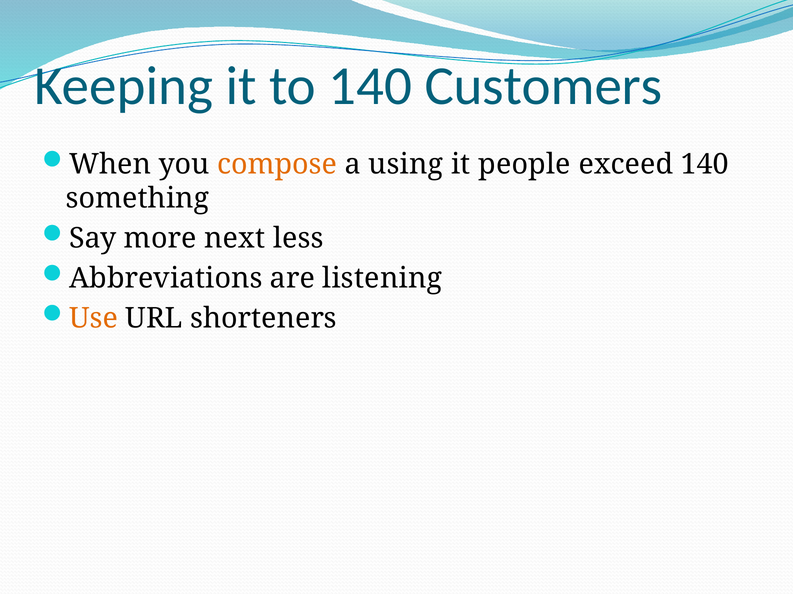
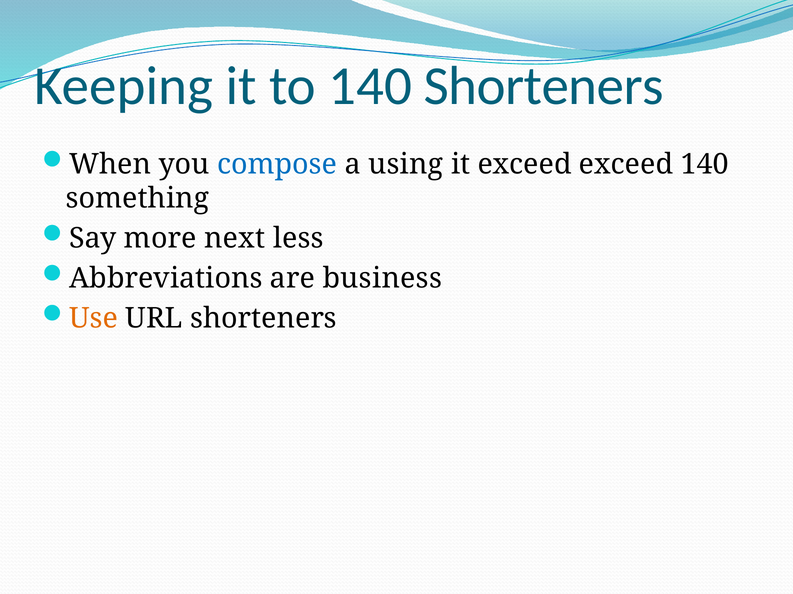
140 Customers: Customers -> Shorteners
compose colour: orange -> blue
it people: people -> exceed
listening: listening -> business
